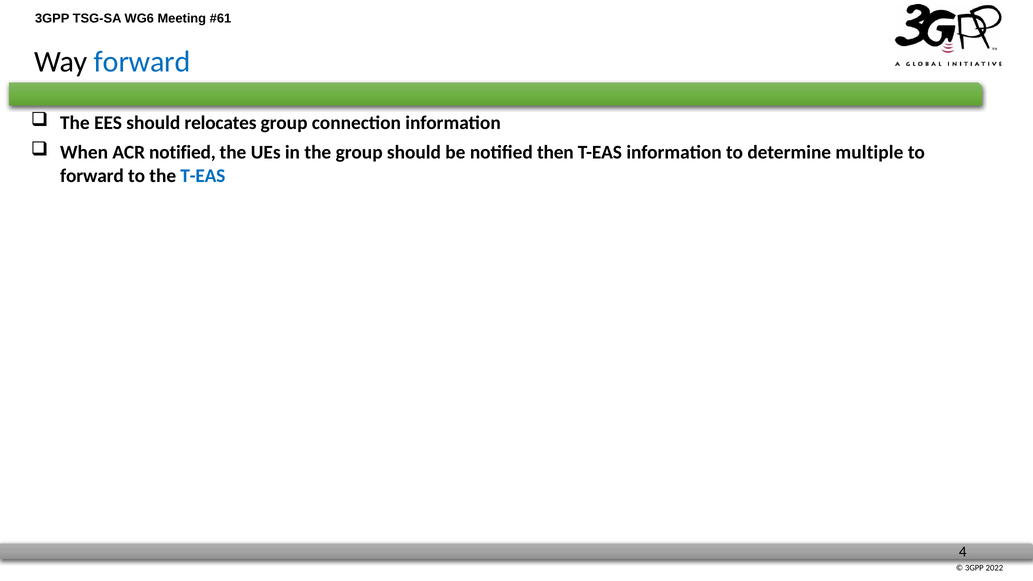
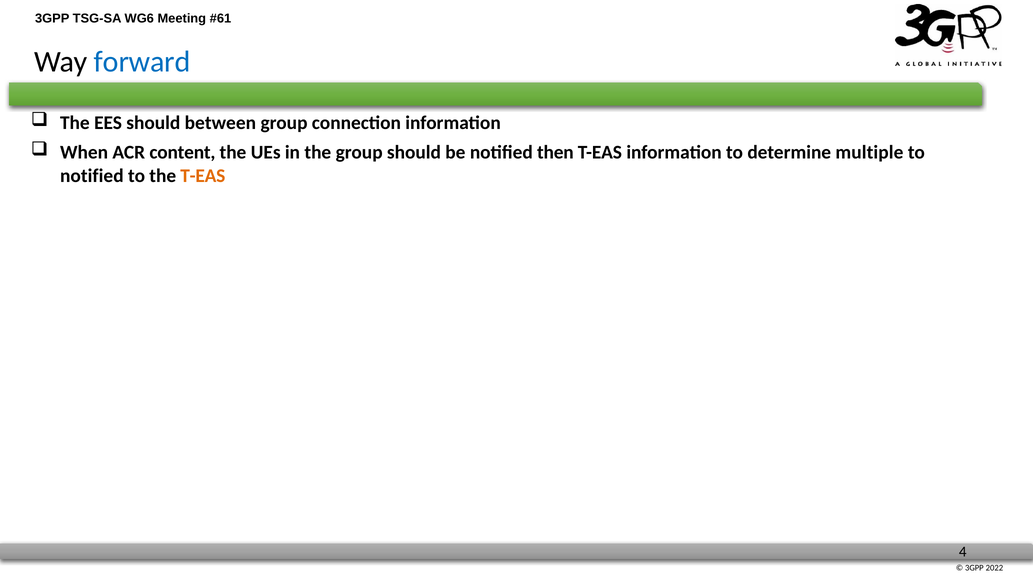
relocates: relocates -> between
ACR notified: notified -> content
forward at (92, 176): forward -> notified
T-EAS at (203, 176) colour: blue -> orange
